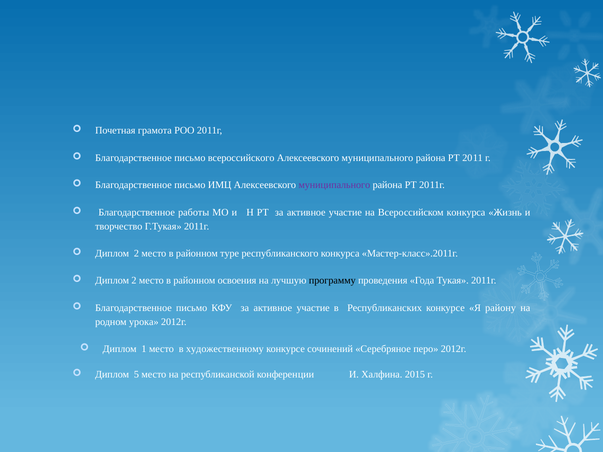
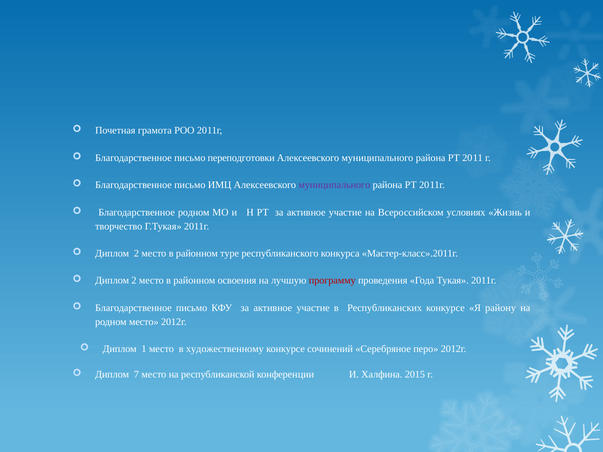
всероссийского: всероссийского -> переподготовки
Благодарственное работы: работы -> родном
Всероссийском конкурса: конкурса -> условиях
программу colour: black -> red
родном урока: урока -> место
5: 5 -> 7
